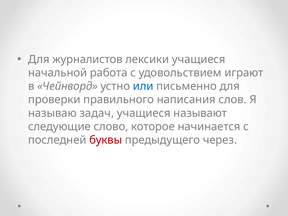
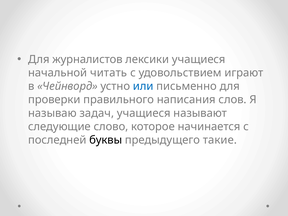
работа: работа -> читать
буквы colour: red -> black
через: через -> такие
